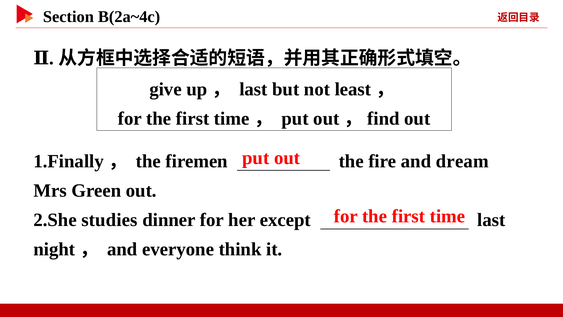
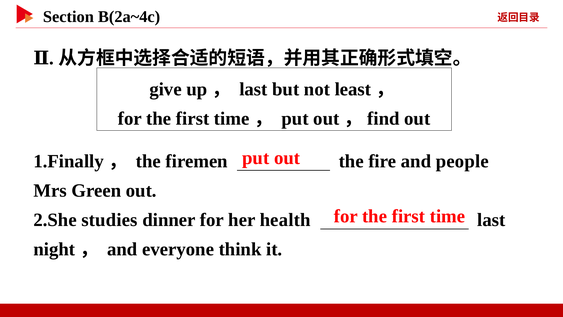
dream: dream -> people
except: except -> health
